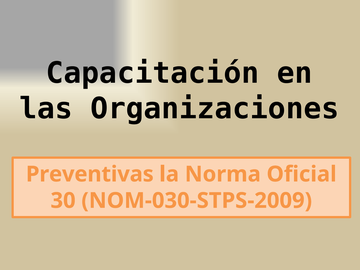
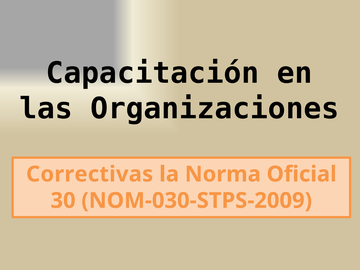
Preventivas: Preventivas -> Correctivas
